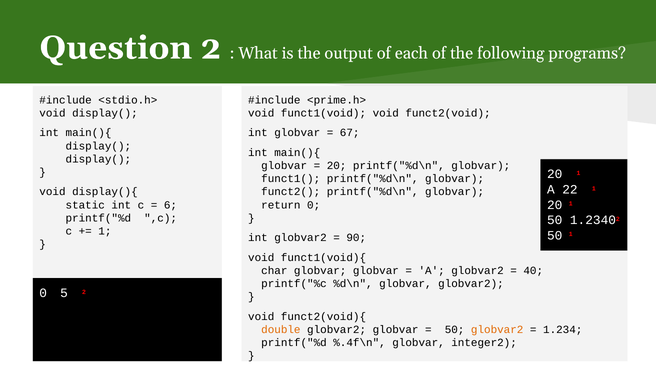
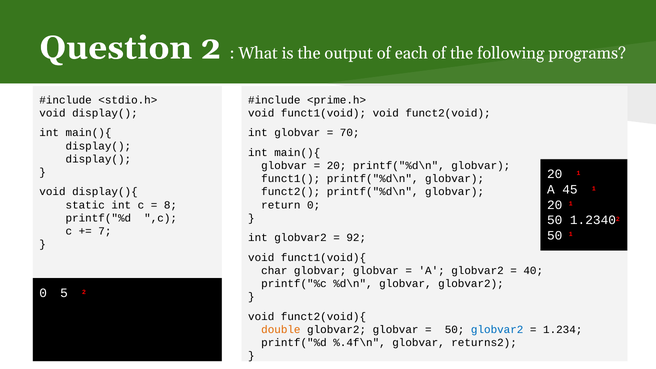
67: 67 -> 70
22: 22 -> 45
6: 6 -> 8
1 at (105, 231): 1 -> 7
90: 90 -> 92
globvar2 at (497, 330) colour: orange -> blue
integer2: integer2 -> returns2
